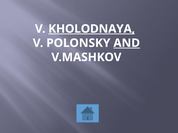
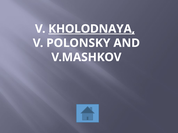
AND underline: present -> none
